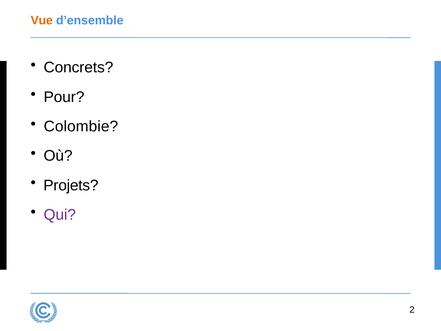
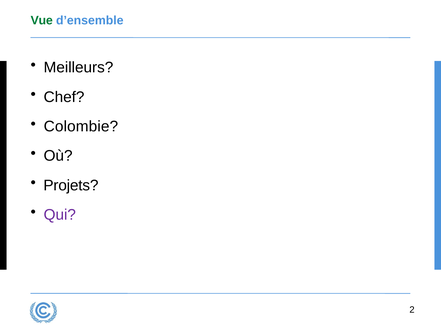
Vue colour: orange -> green
Concrets: Concrets -> Meilleurs
Pour: Pour -> Chef
